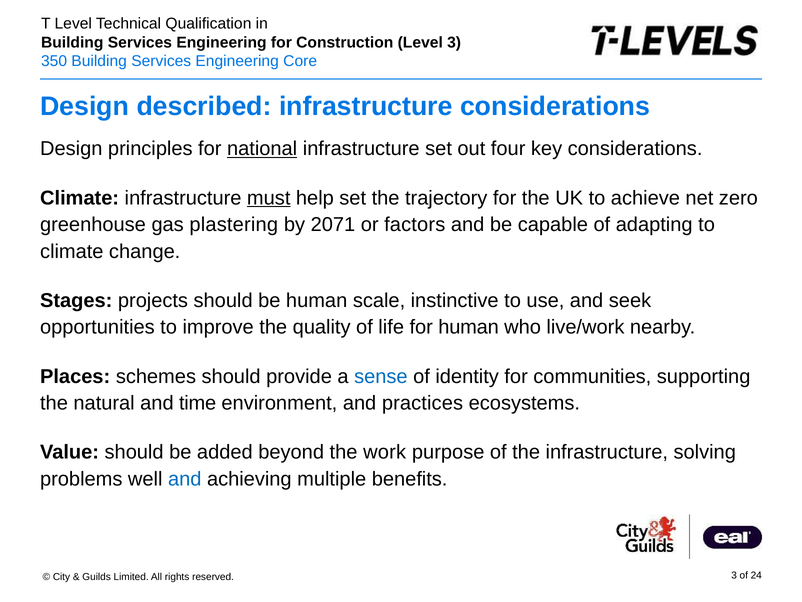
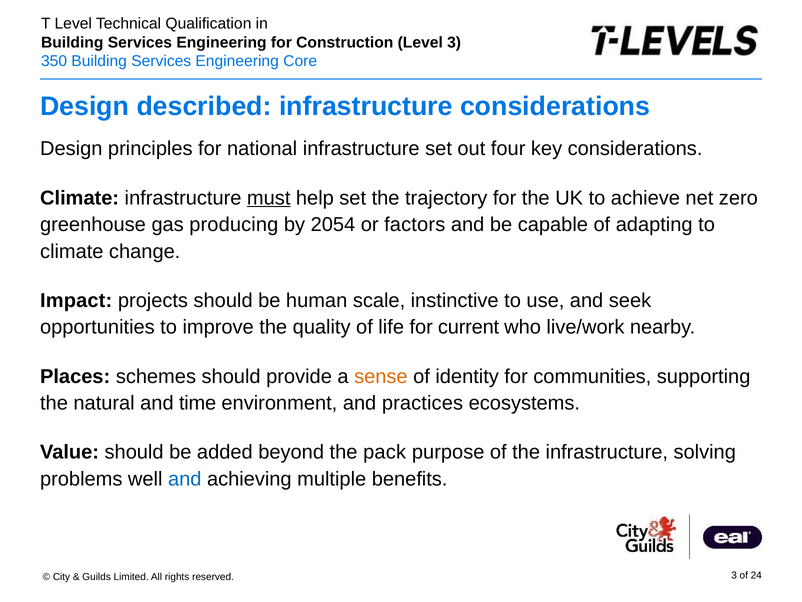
national underline: present -> none
plastering: plastering -> producing
2071: 2071 -> 2054
Stages: Stages -> Impact
for human: human -> current
sense colour: blue -> orange
work: work -> pack
